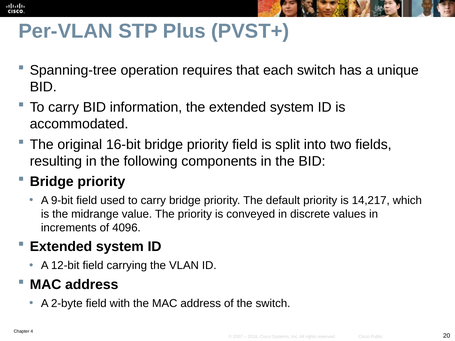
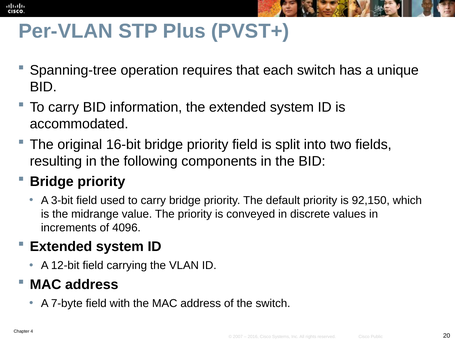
9-bit: 9-bit -> 3-bit
14,217: 14,217 -> 92,150
2-byte: 2-byte -> 7-byte
